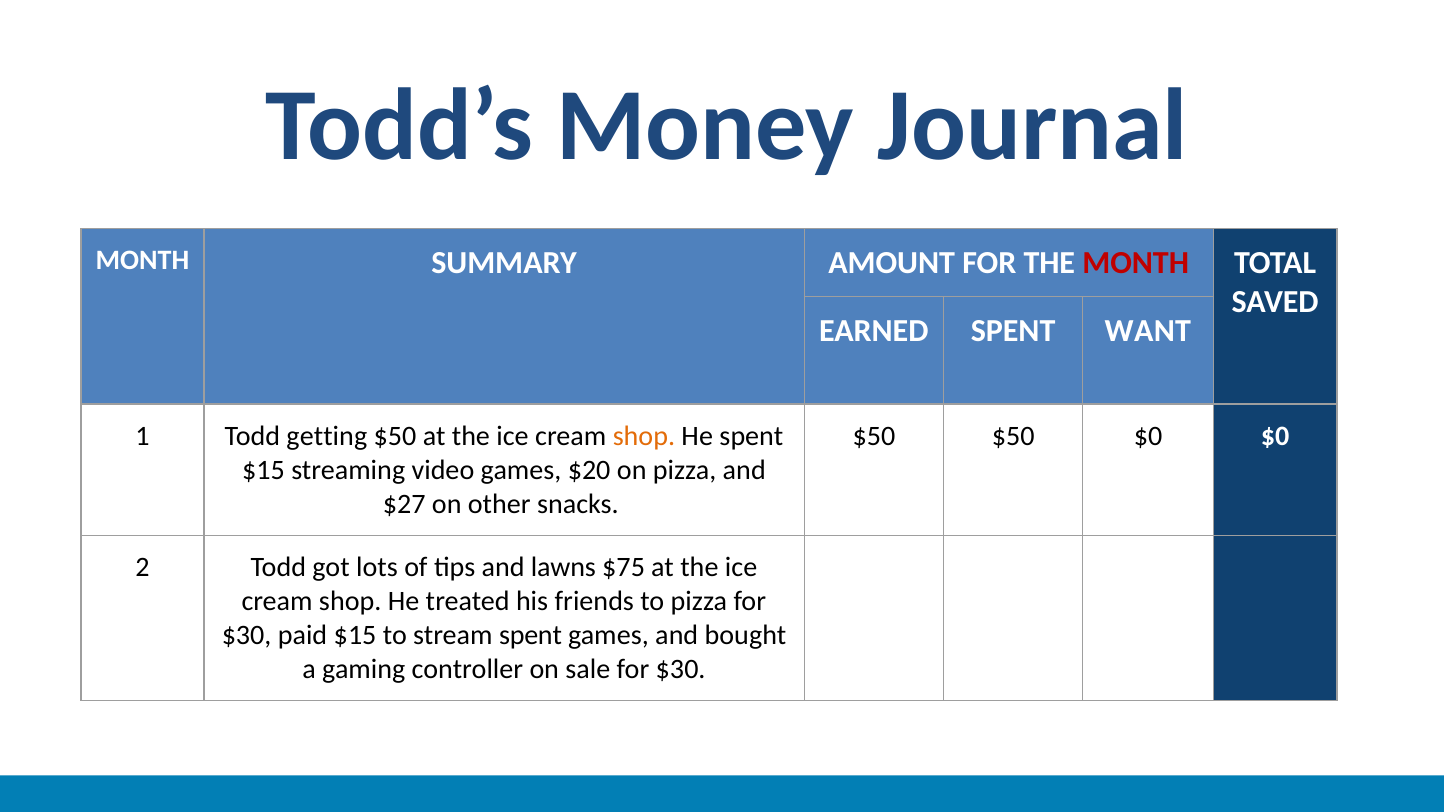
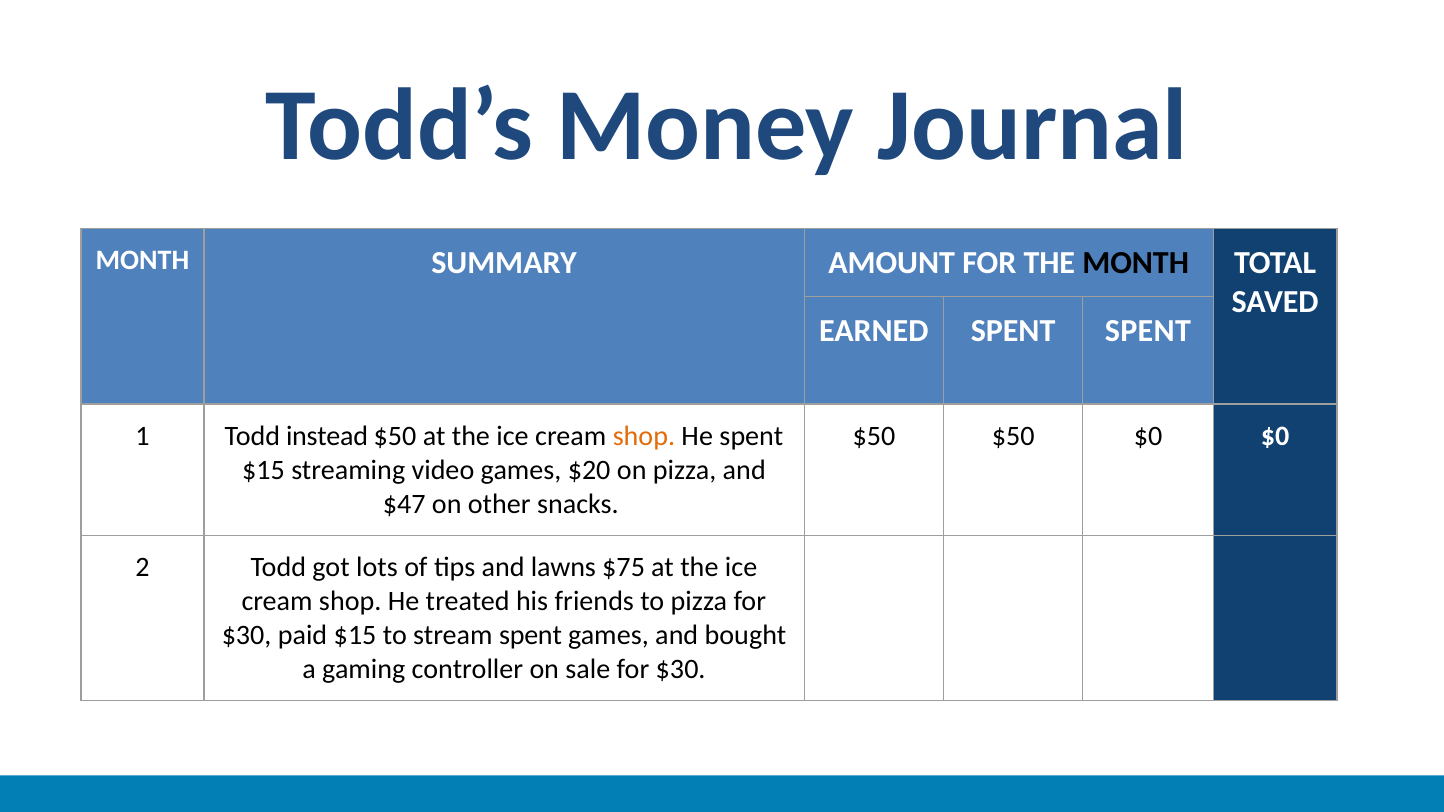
MONTH at (1136, 263) colour: red -> black
SPENT WANT: WANT -> SPENT
getting: getting -> instead
$27: $27 -> $47
